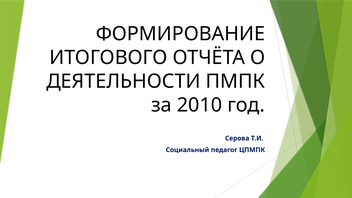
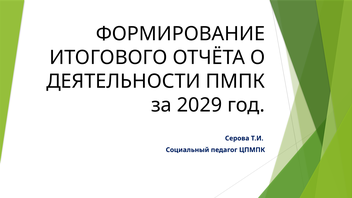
2010: 2010 -> 2029
